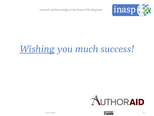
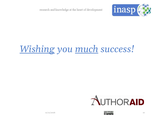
much underline: none -> present
